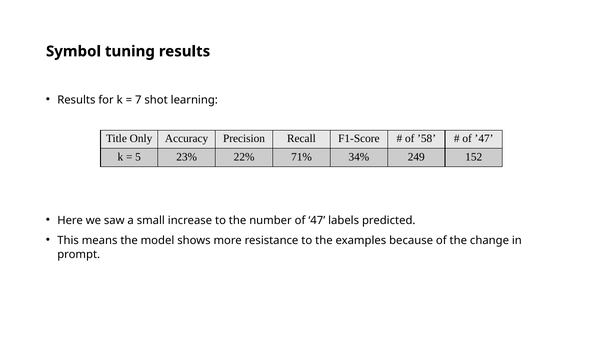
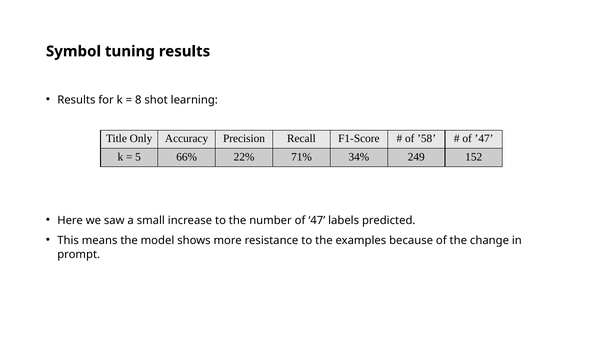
7: 7 -> 8
23%: 23% -> 66%
